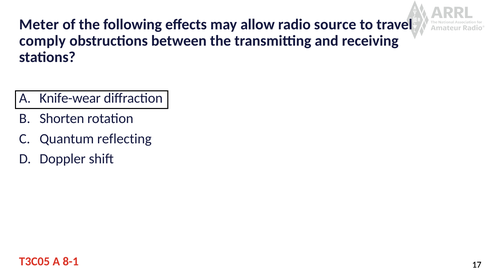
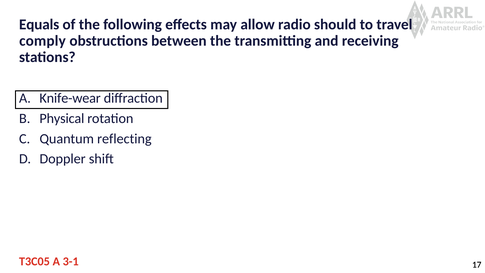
Meter: Meter -> Equals
source: source -> should
Shorten: Shorten -> Physical
8-1: 8-1 -> 3-1
